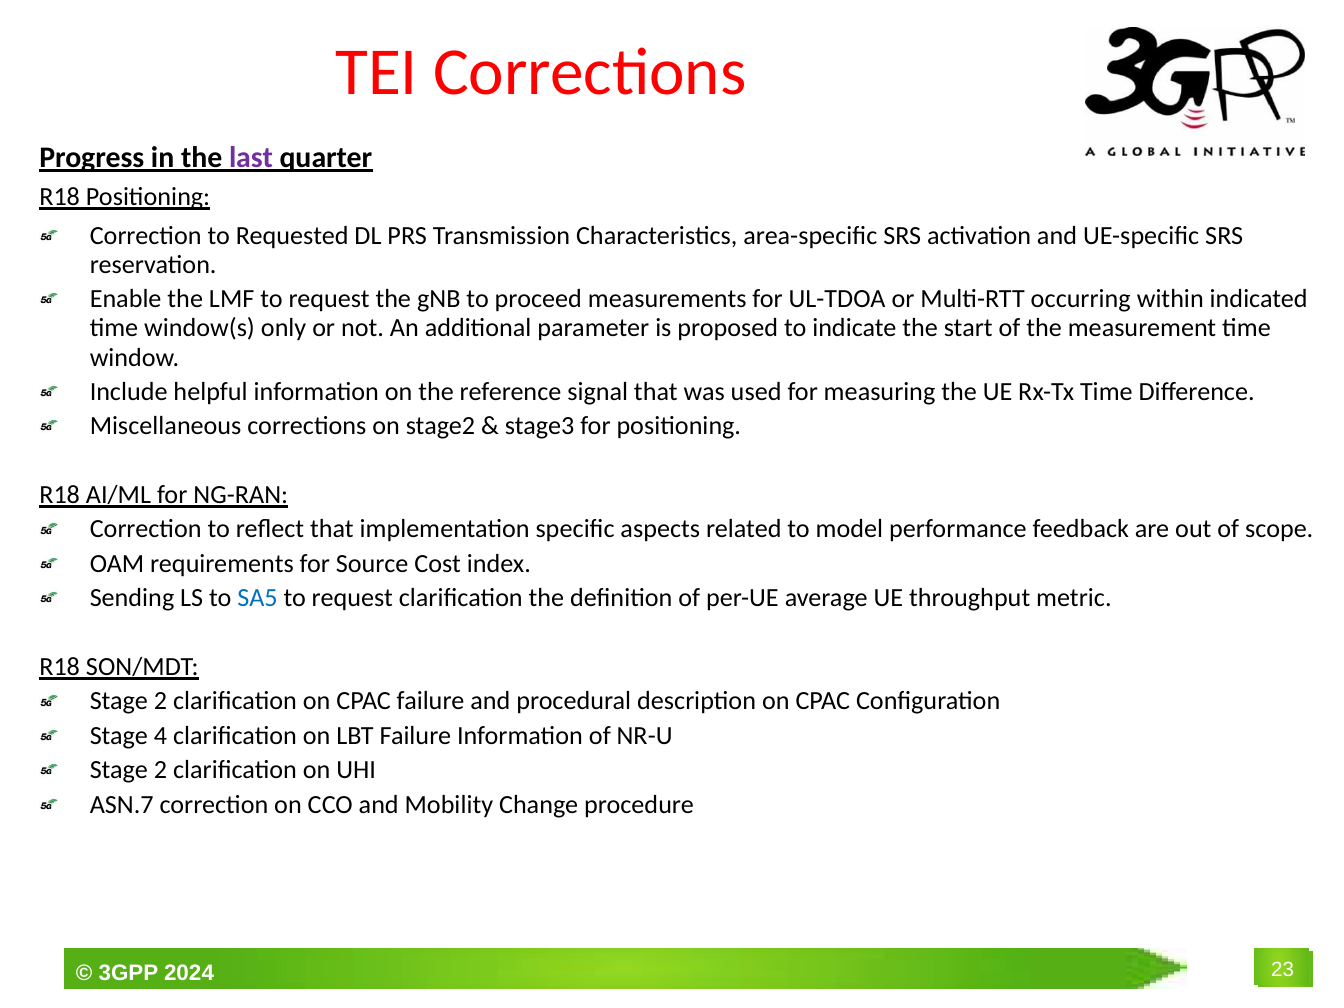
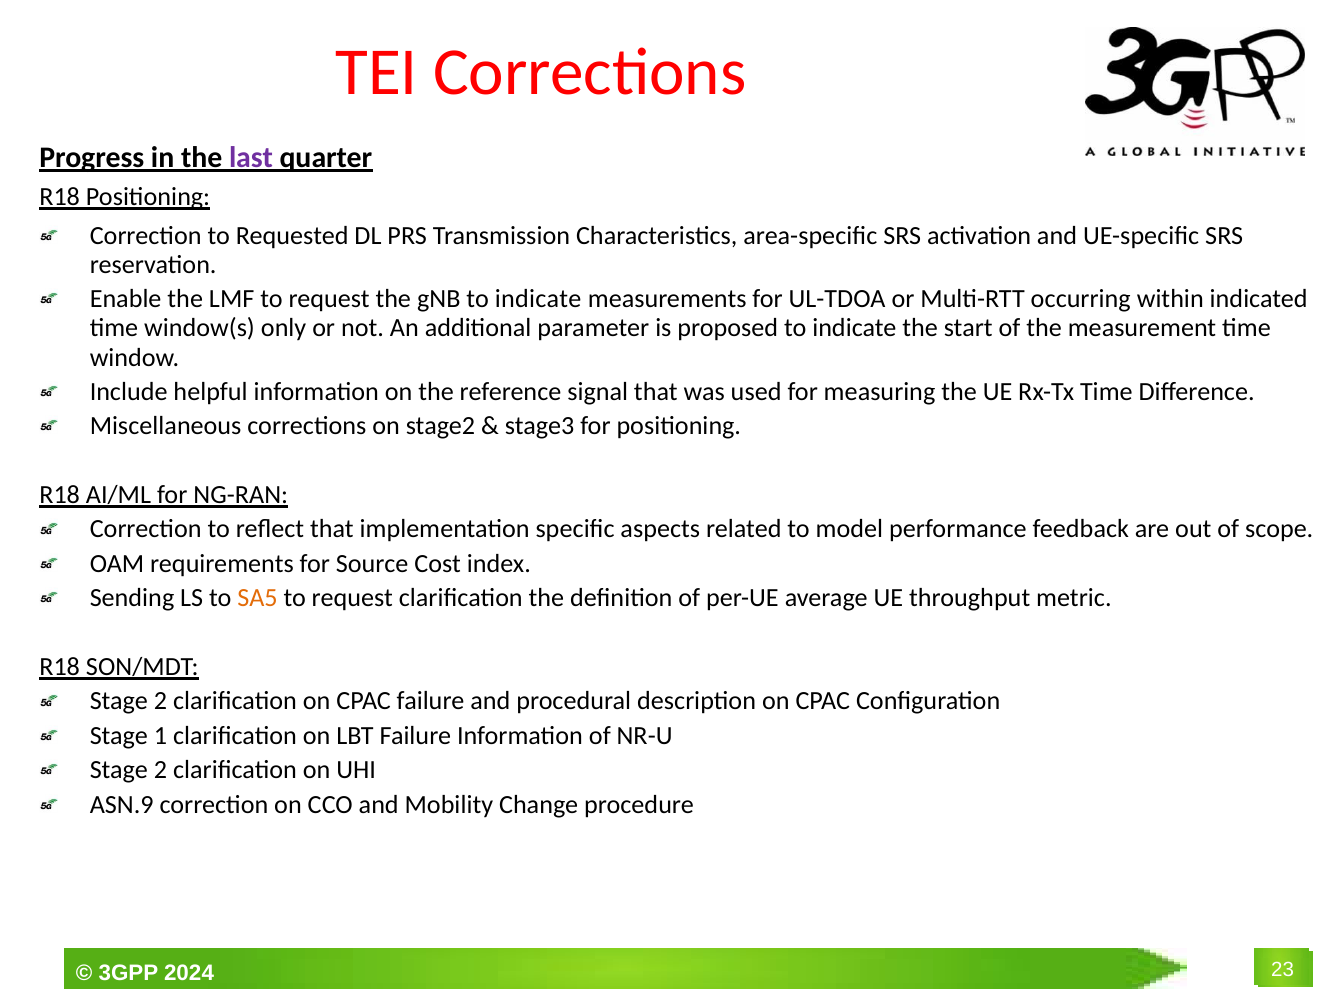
gNB to proceed: proceed -> indicate
SA5 colour: blue -> orange
4: 4 -> 1
ASN.7: ASN.7 -> ASN.9
